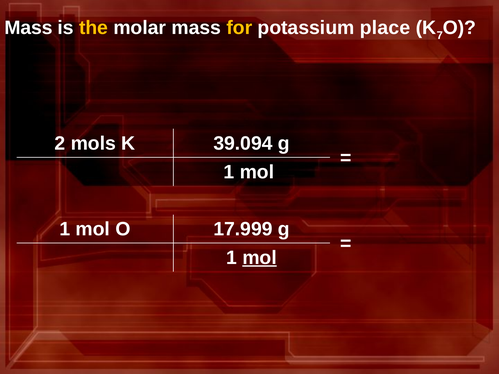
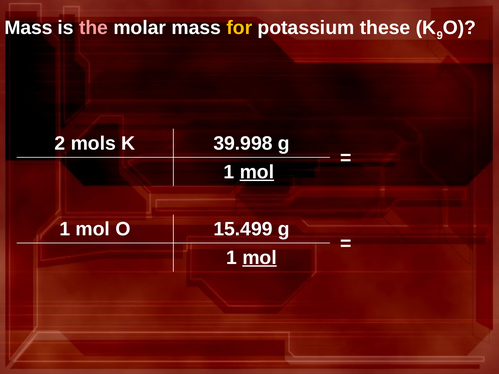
the colour: yellow -> pink
place: place -> these
7: 7 -> 9
39.094: 39.094 -> 39.998
mol at (257, 172) underline: none -> present
17.999: 17.999 -> 15.499
